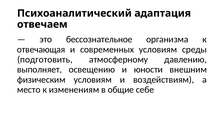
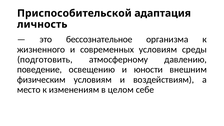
Психоаналитический: Психоаналитический -> Приспособительской
отвечаем: отвечаем -> личность
отвечающая: отвечающая -> жизненного
выполняет: выполняет -> поведение
общие: общие -> целом
